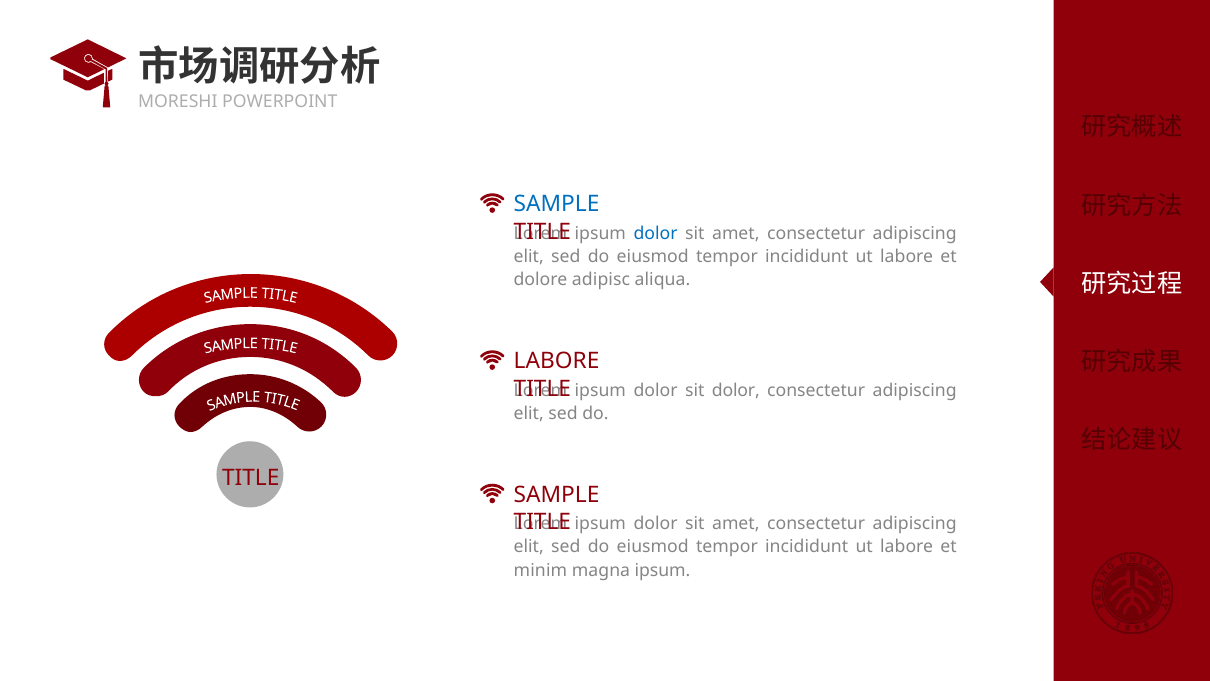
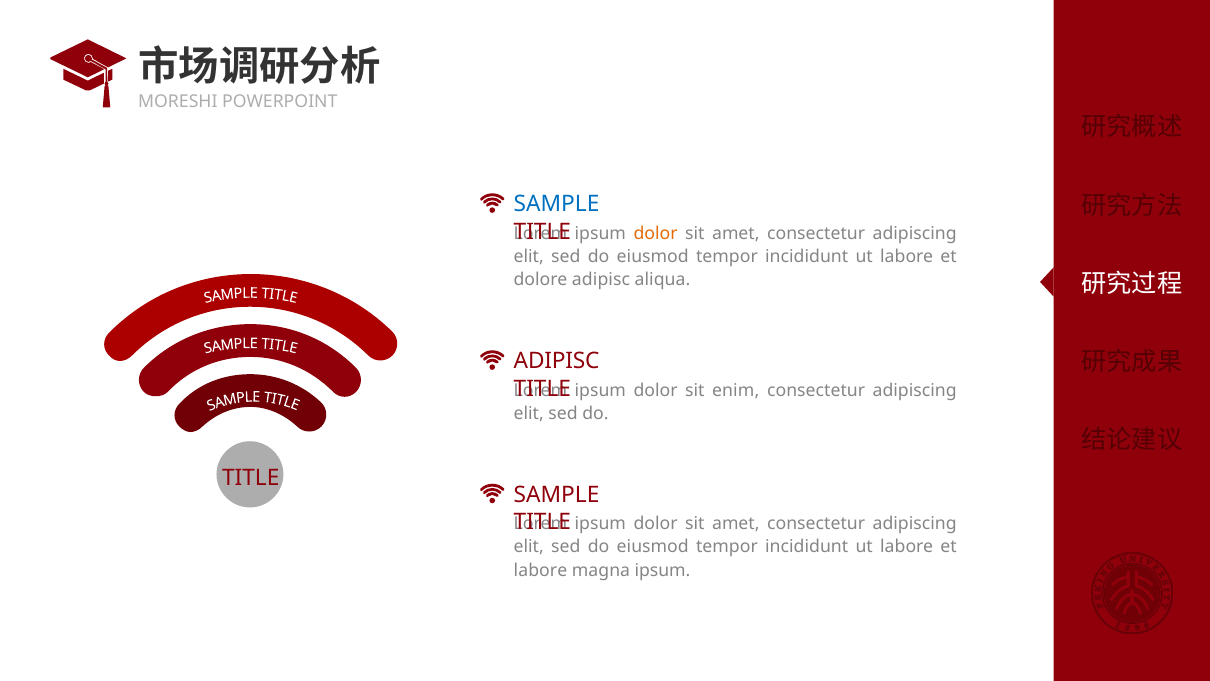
dolor at (656, 233) colour: blue -> orange
LABORE at (557, 361): LABORE -> ADIPISC
sit dolor: dolor -> enim
minim at (540, 570): minim -> labore
